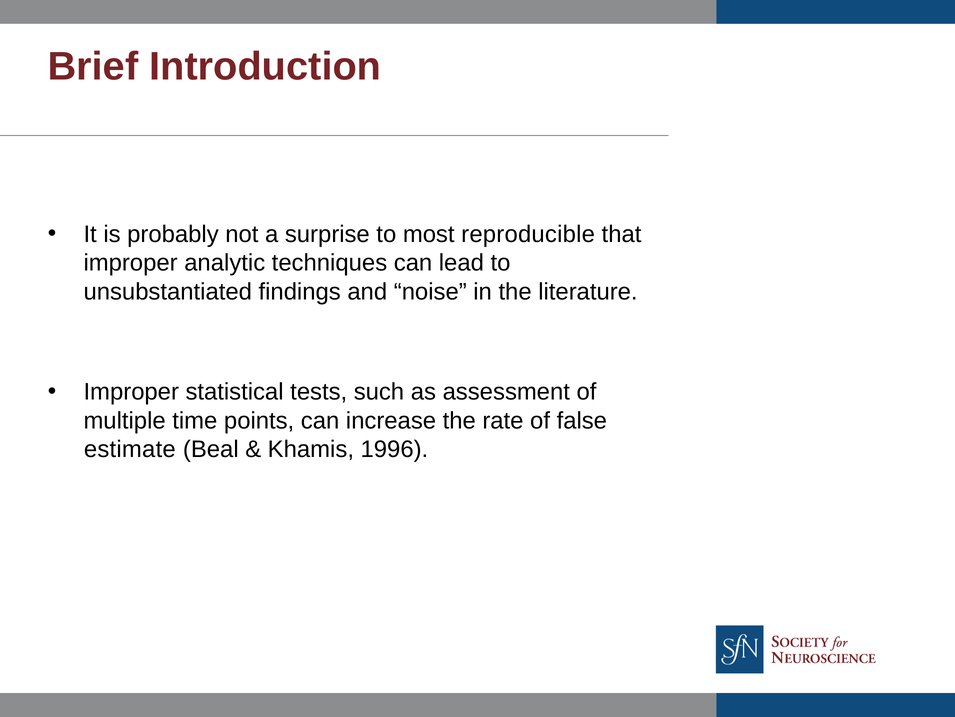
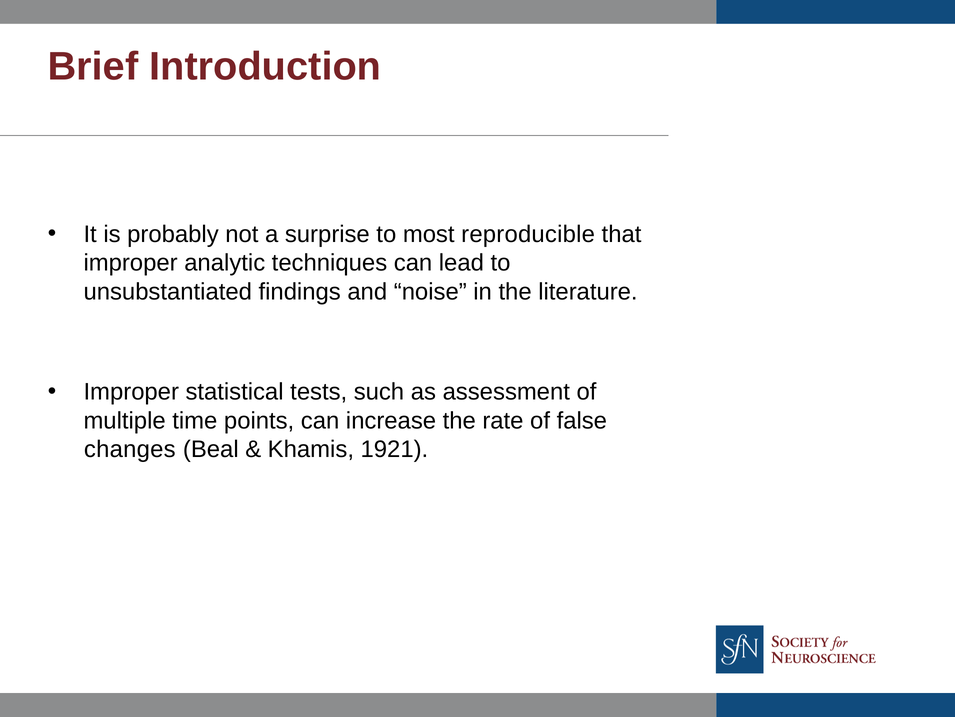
estimate: estimate -> changes
1996: 1996 -> 1921
